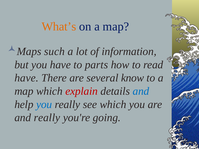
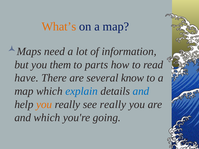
such: such -> need
you have: have -> them
explain colour: red -> blue
you at (44, 105) colour: blue -> orange
see which: which -> really
and really: really -> which
